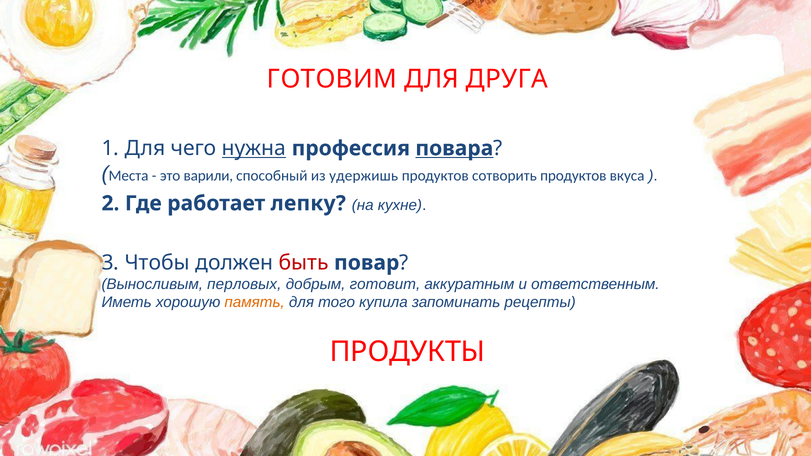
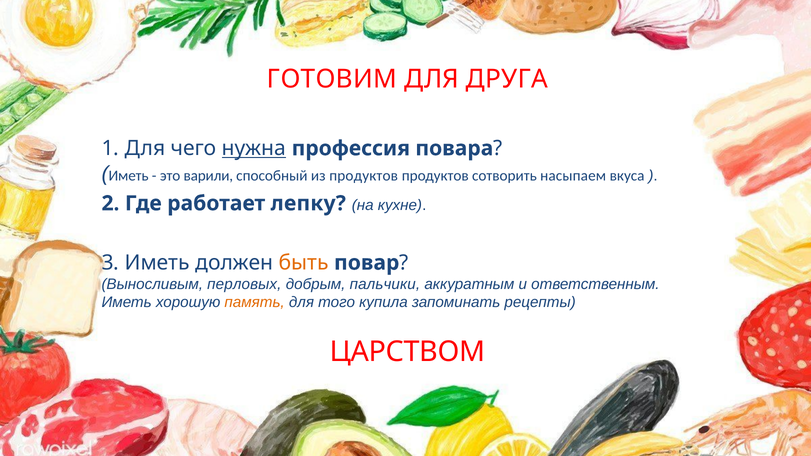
повара underline: present -> none
Места at (129, 176): Места -> Иметь
из удержишь: удержишь -> продуктов
сотворить продуктов: продуктов -> насыпаем
3 Чтобы: Чтобы -> Иметь
быть colour: red -> orange
готовит: готовит -> пальчики
ПРОДУКТЫ: ПРОДУКТЫ -> ЦАРСТВОМ
